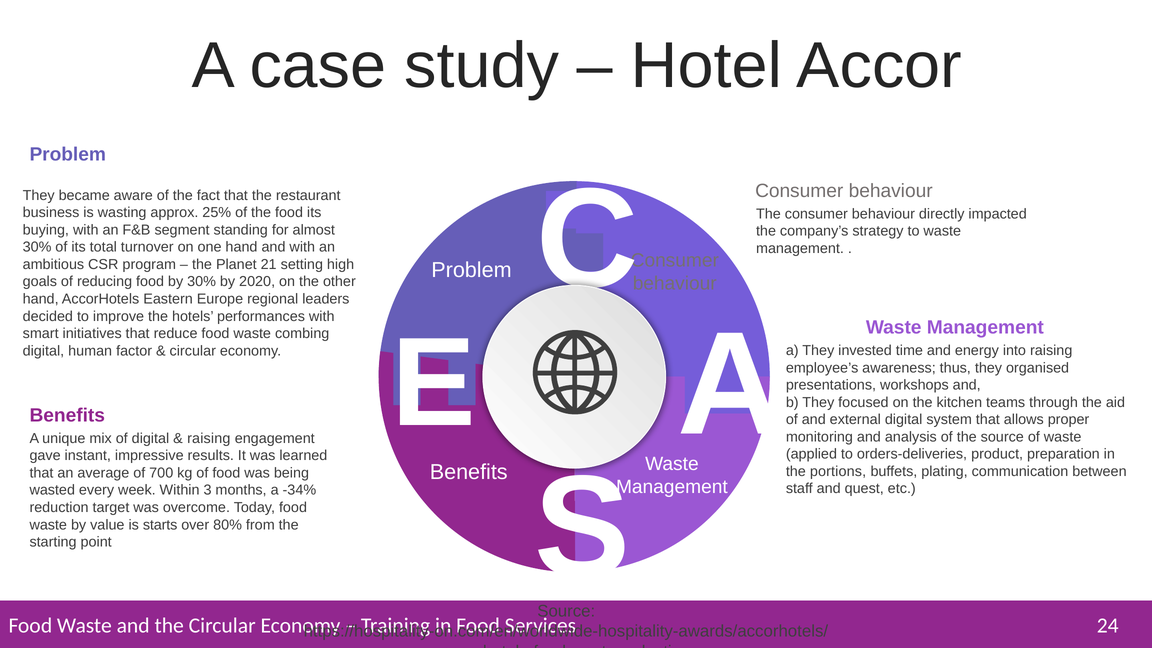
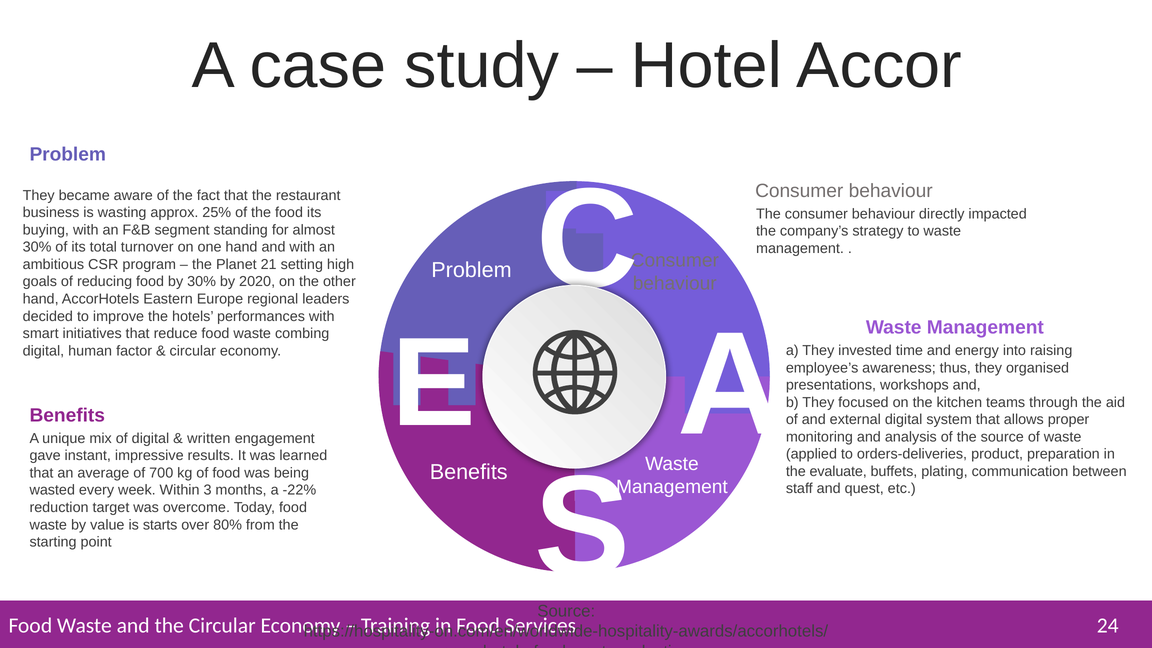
raising at (209, 438): raising -> written
portions: portions -> evaluate
-34%: -34% -> -22%
